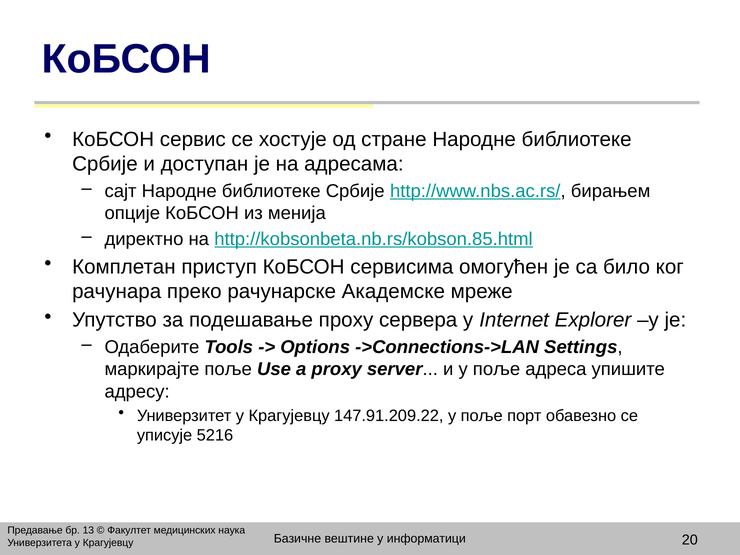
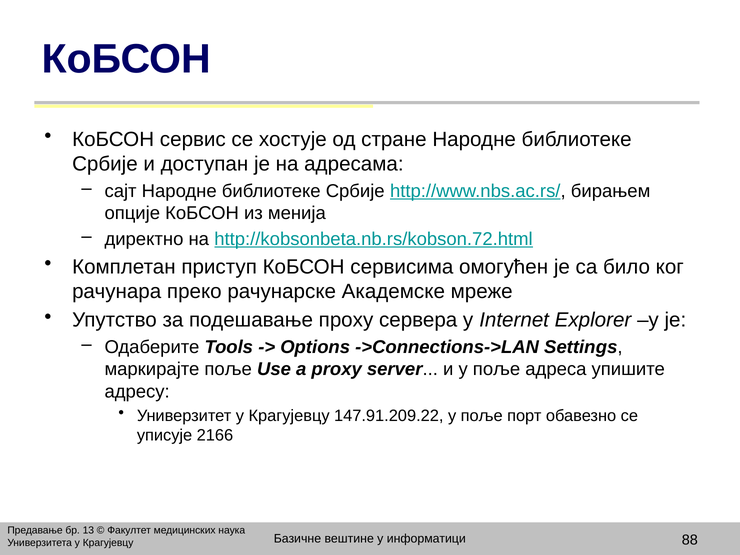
http://kobsonbeta.nb.rs/kobson.85.html: http://kobsonbeta.nb.rs/kobson.85.html -> http://kobsonbeta.nb.rs/kobson.72.html
5216: 5216 -> 2166
20: 20 -> 88
